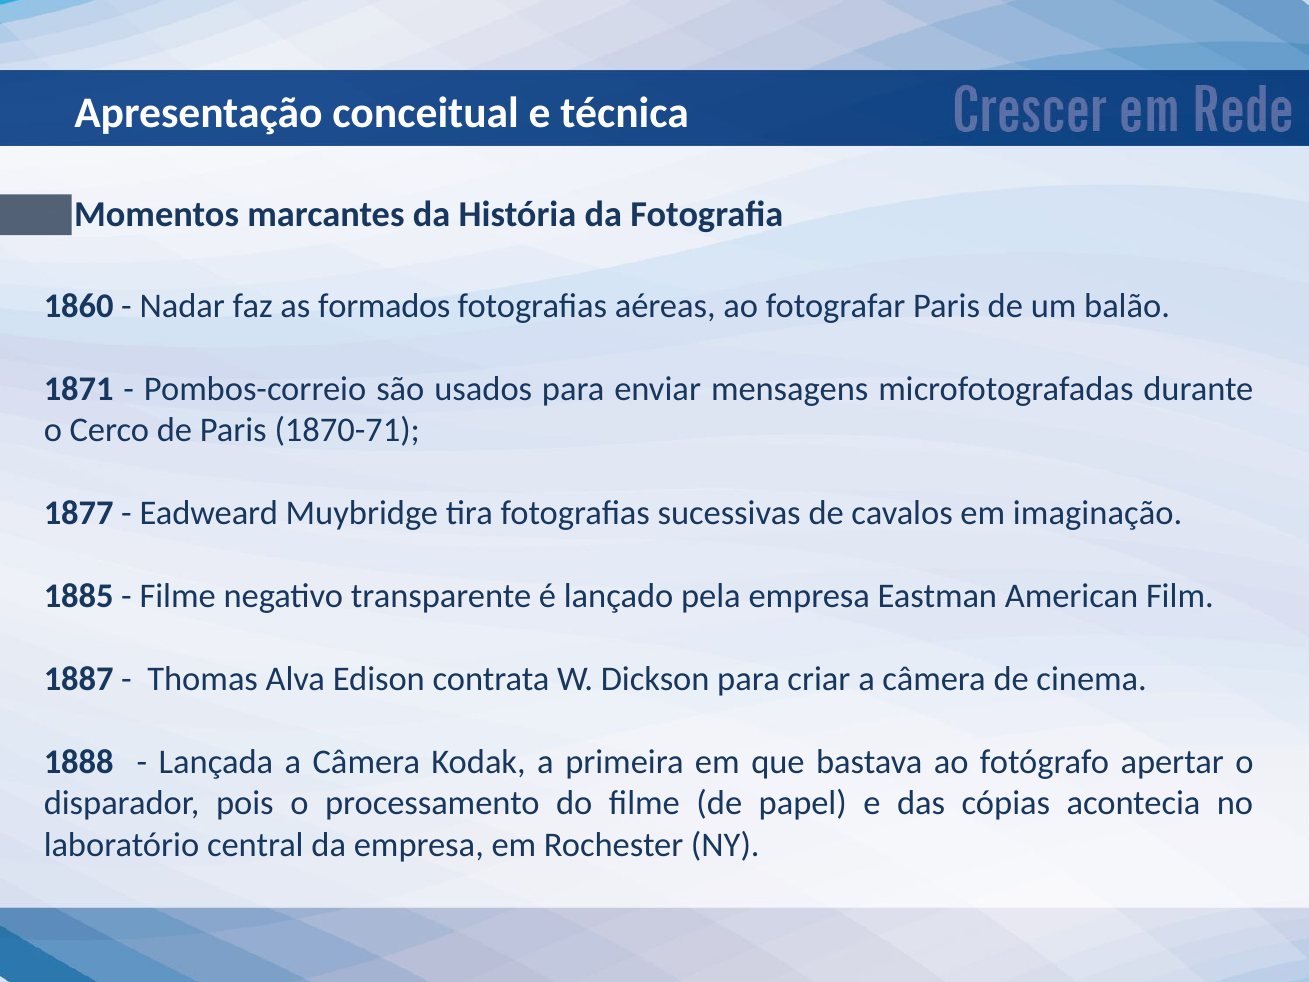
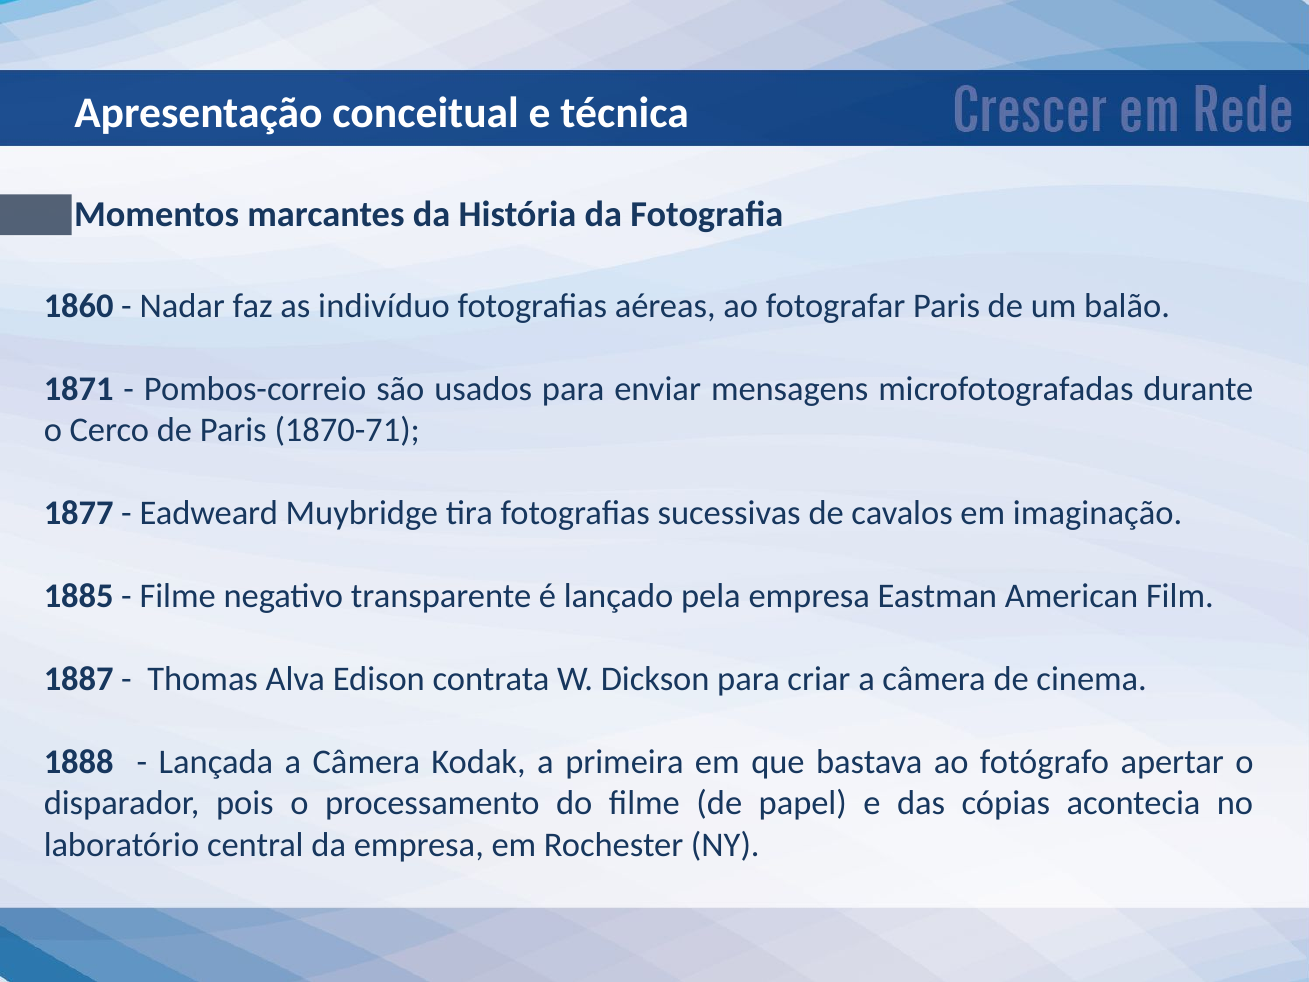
formados: formados -> indivíduo
